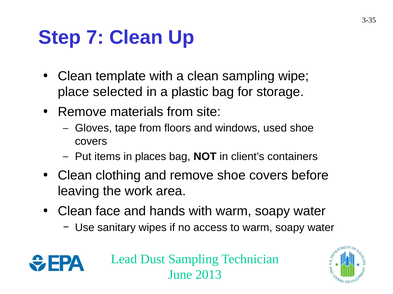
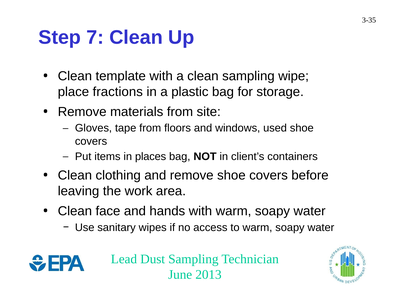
selected: selected -> fractions
